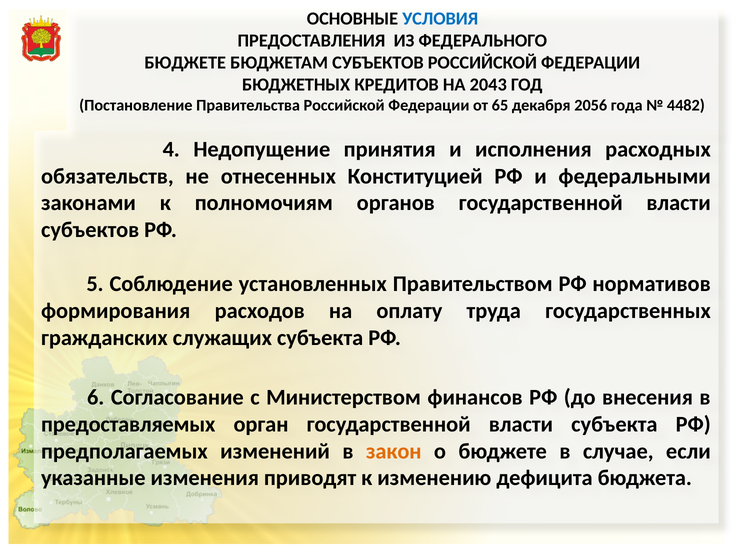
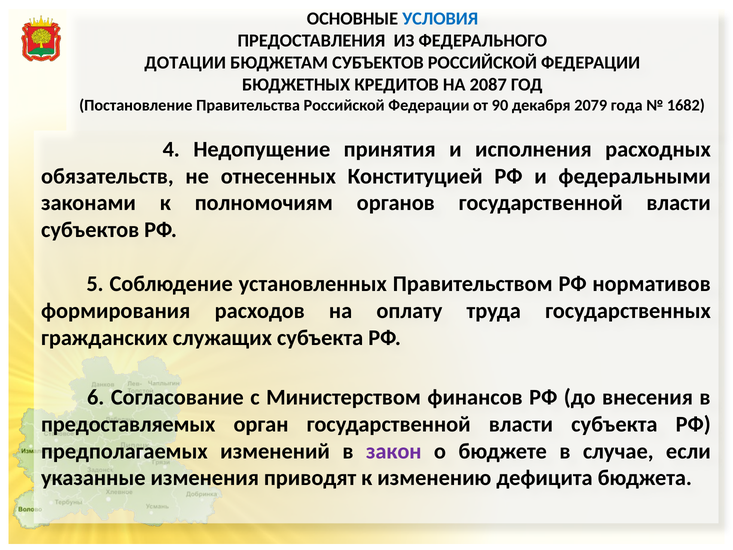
БЮДЖЕТЕ at (185, 63): БЮДЖЕТЕ -> ДОТАЦИИ
2043: 2043 -> 2087
65: 65 -> 90
2056: 2056 -> 2079
4482: 4482 -> 1682
закон colour: orange -> purple
